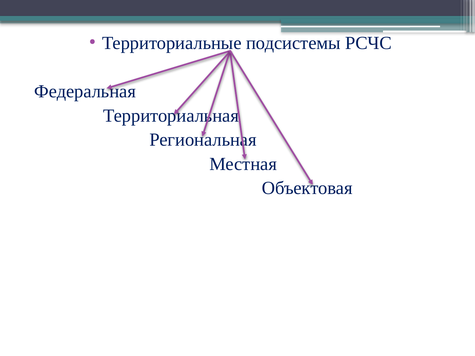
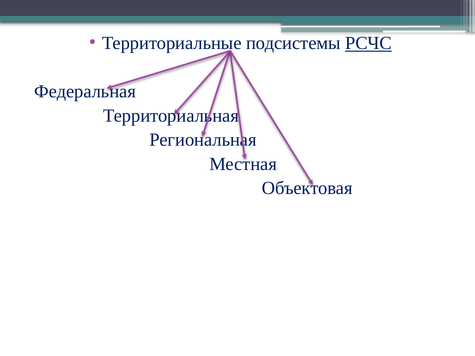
РСЧС underline: none -> present
